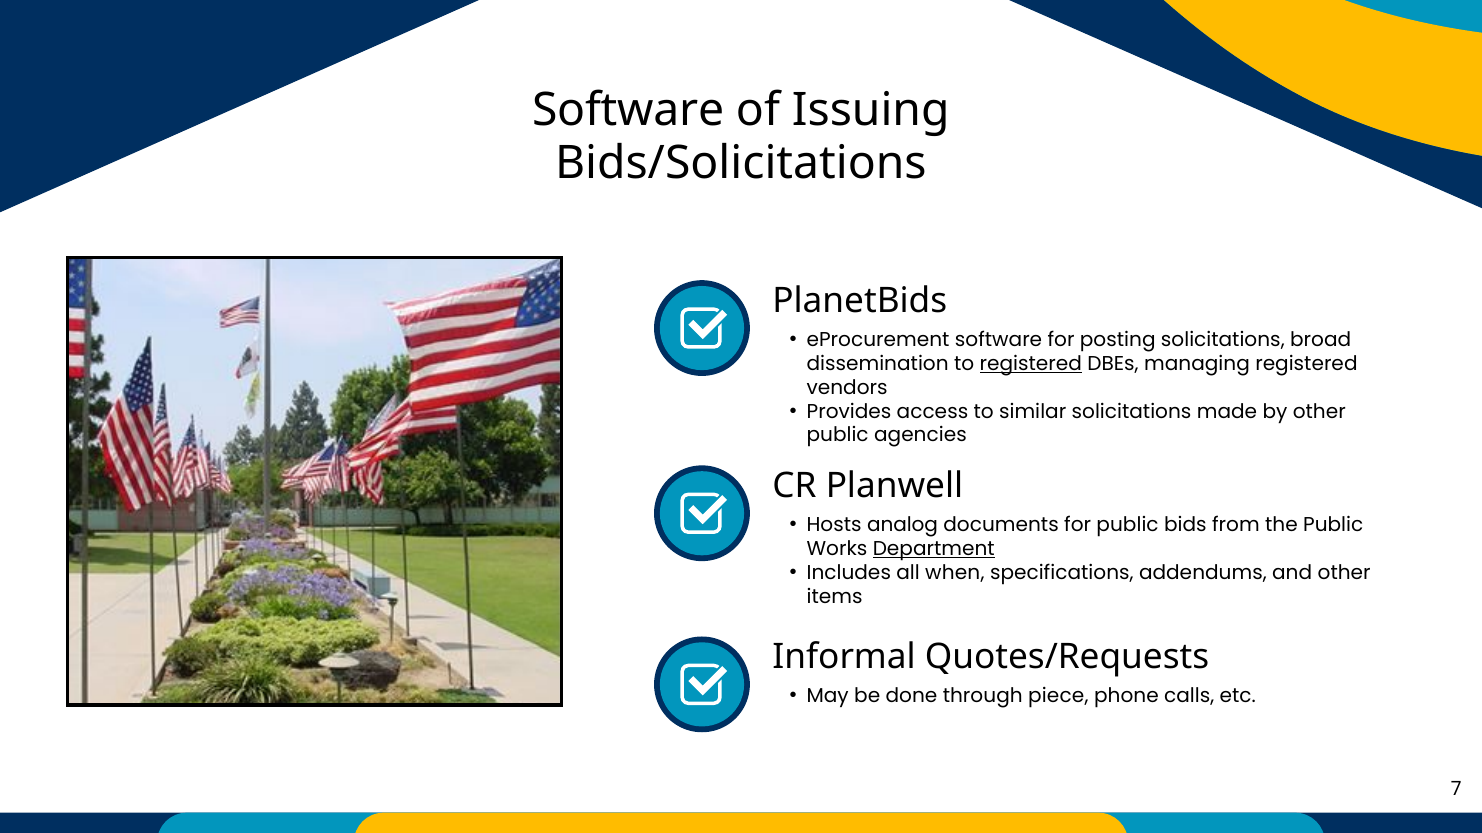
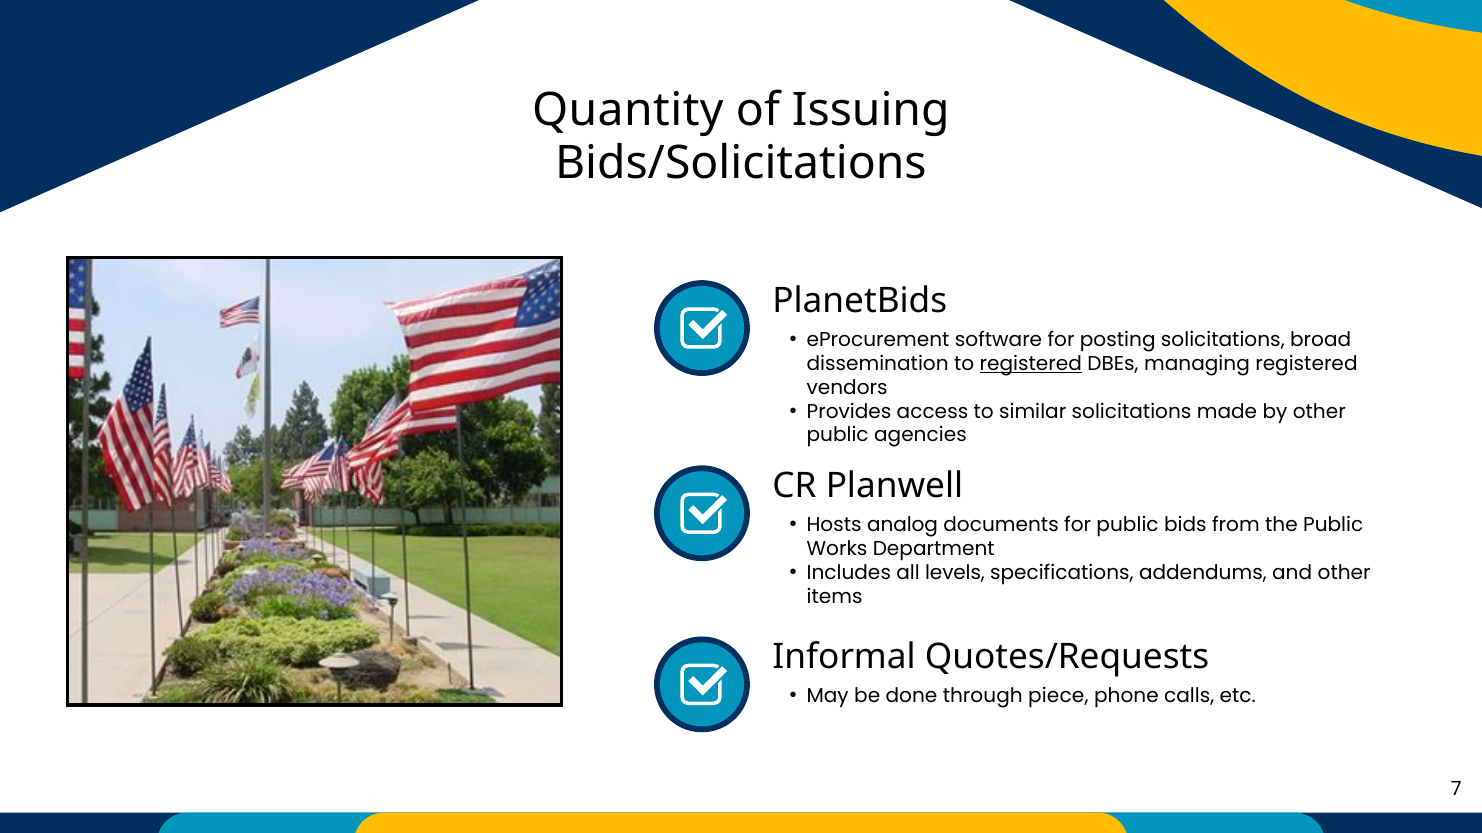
Software at (628, 110): Software -> Quantity
Department underline: present -> none
when: when -> levels
